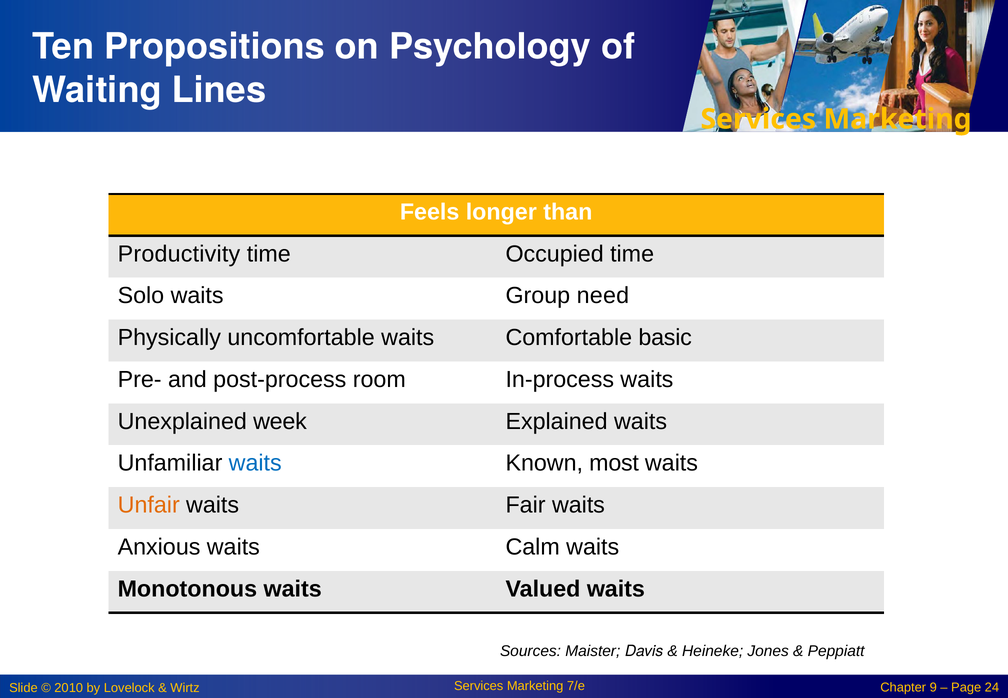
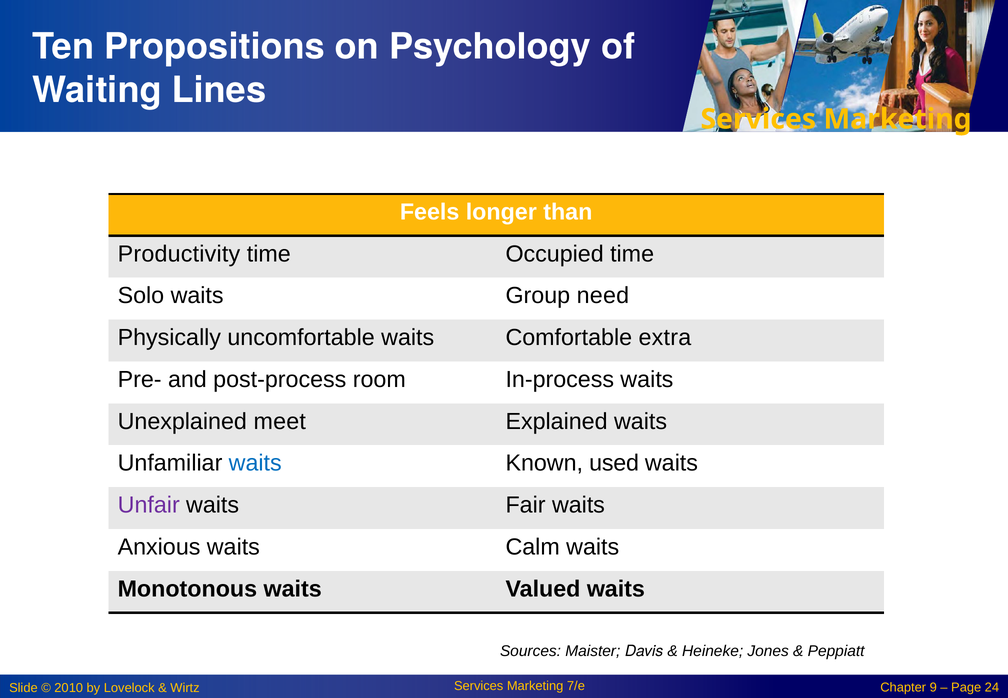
basic: basic -> extra
week: week -> meet
most: most -> used
Unfair colour: orange -> purple
